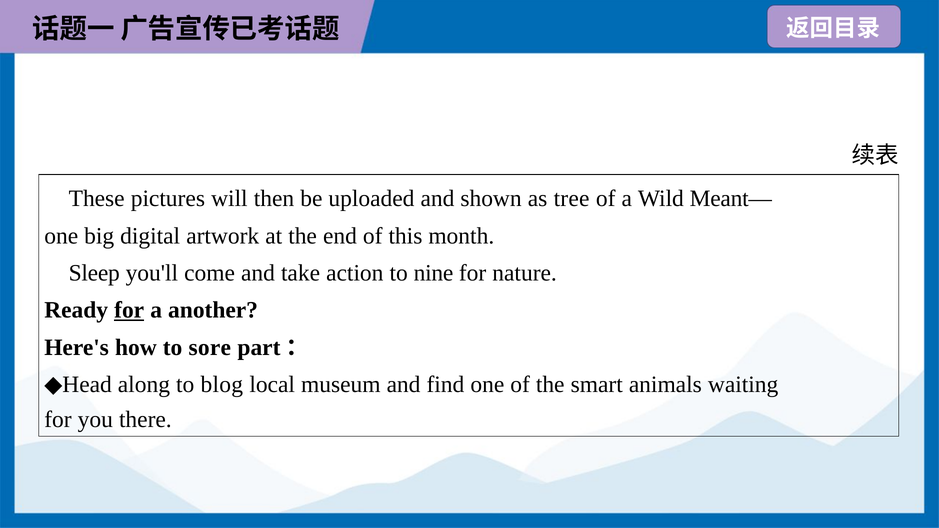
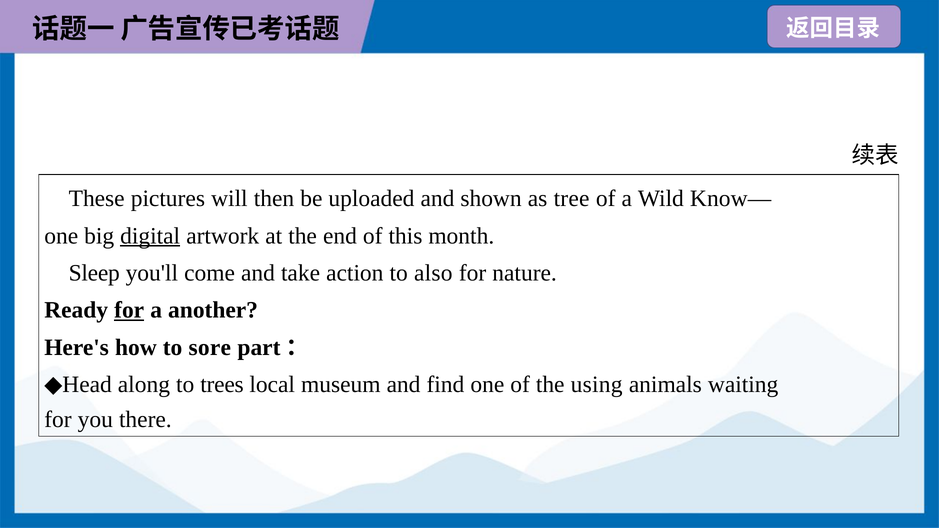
Meant—: Meant— -> Know—
digital underline: none -> present
nine: nine -> also
blog: blog -> trees
smart: smart -> using
